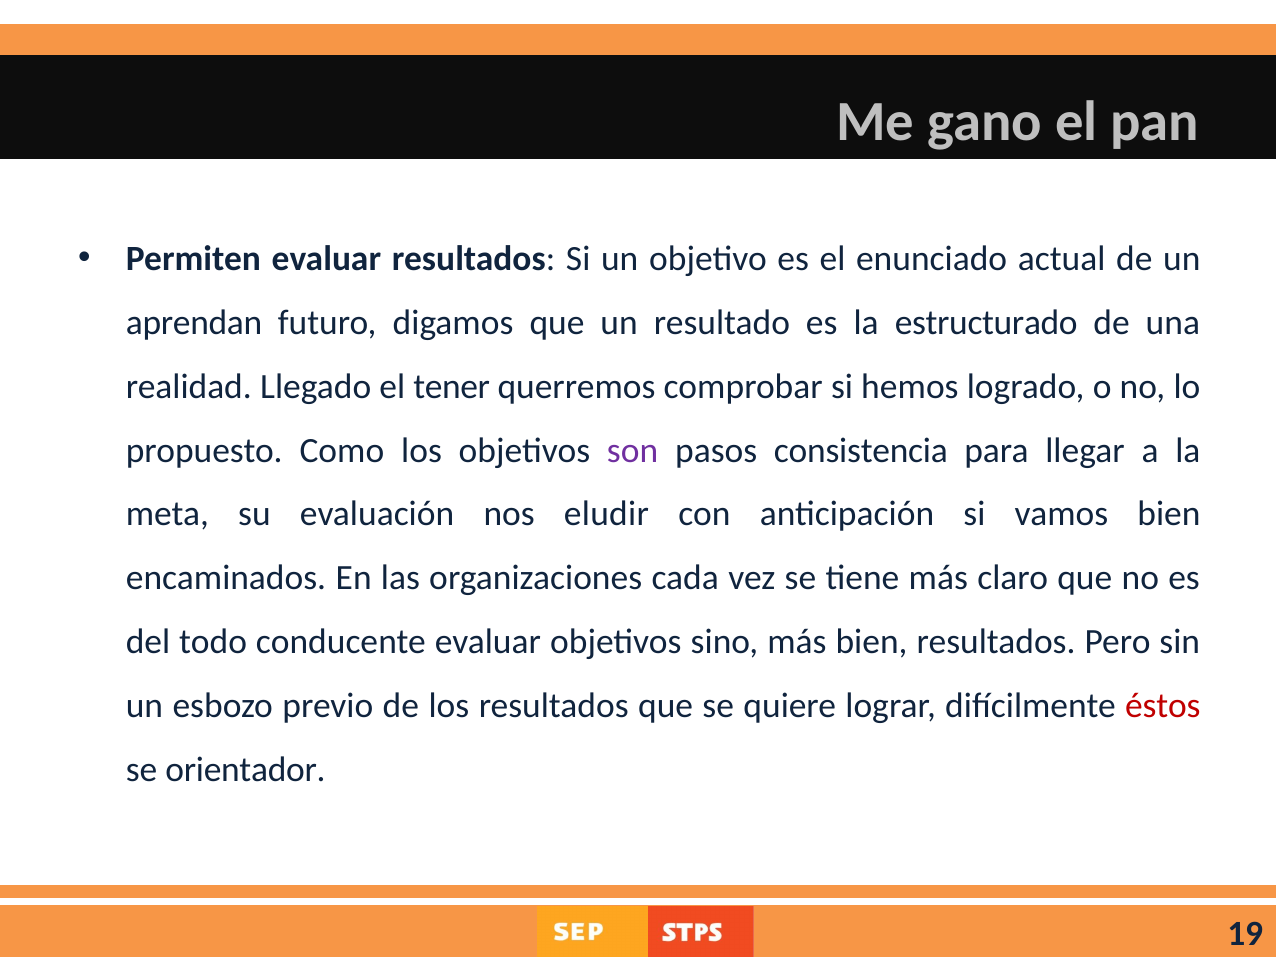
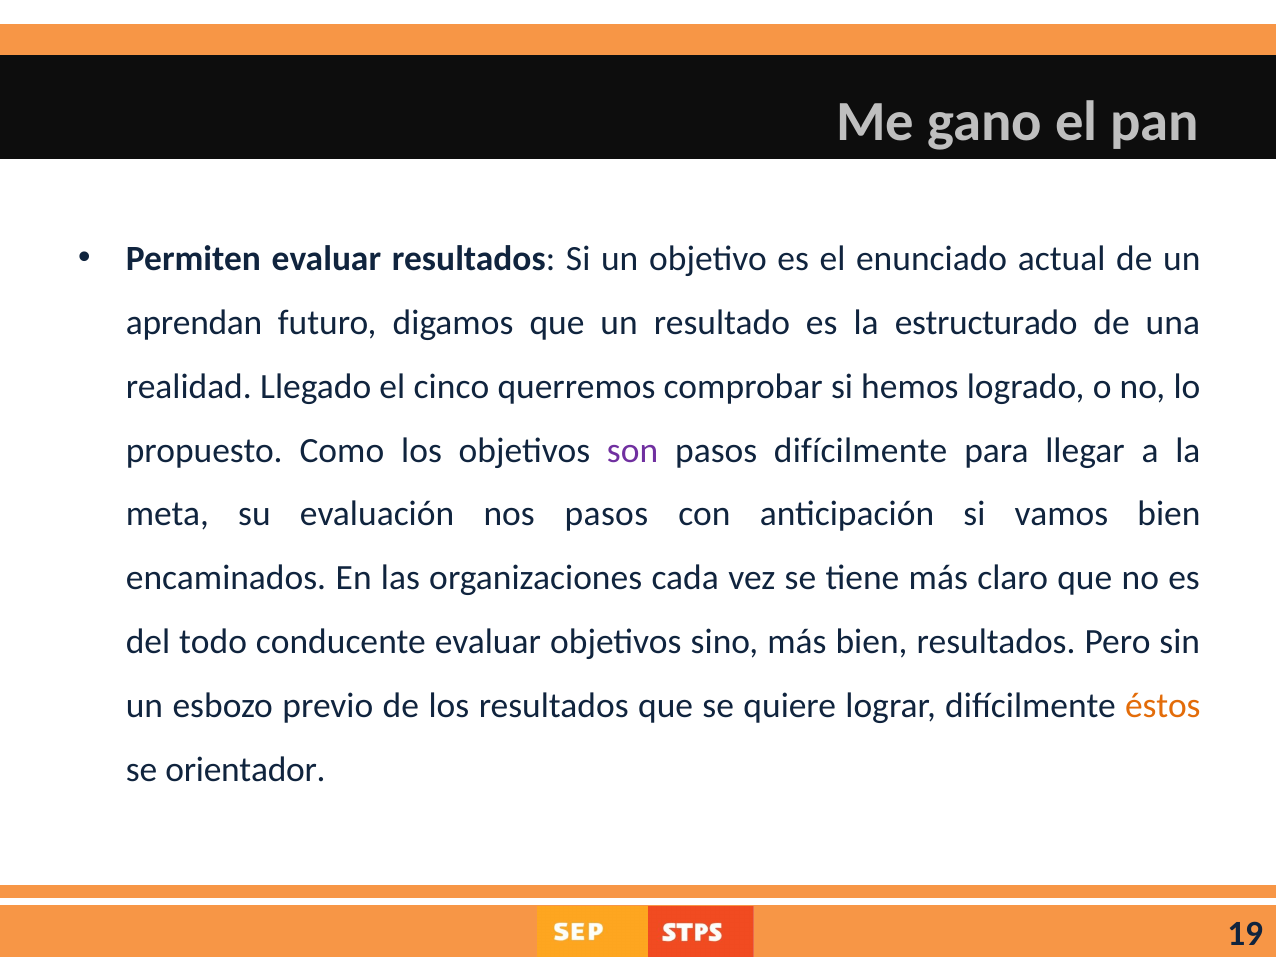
tener: tener -> cinco
pasos consistencia: consistencia -> difícilmente
nos eludir: eludir -> pasos
éstos colour: red -> orange
